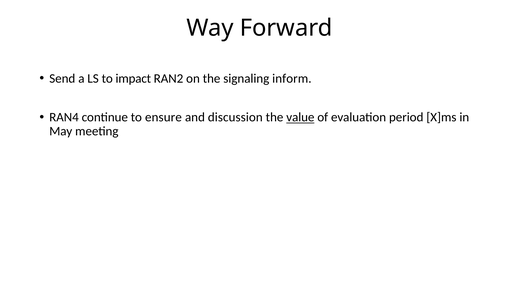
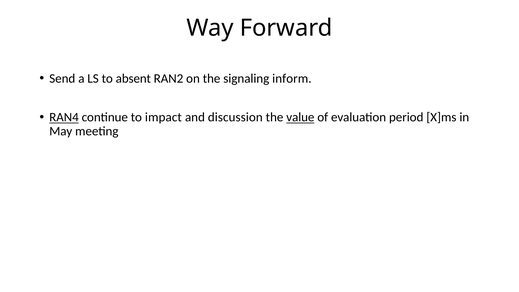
impact: impact -> absent
RAN4 underline: none -> present
ensure: ensure -> impact
